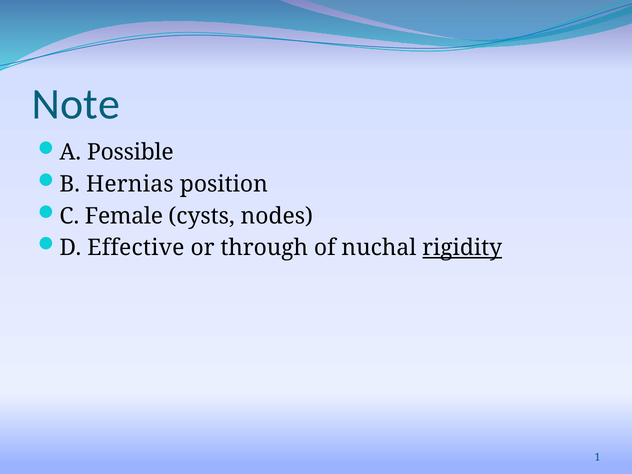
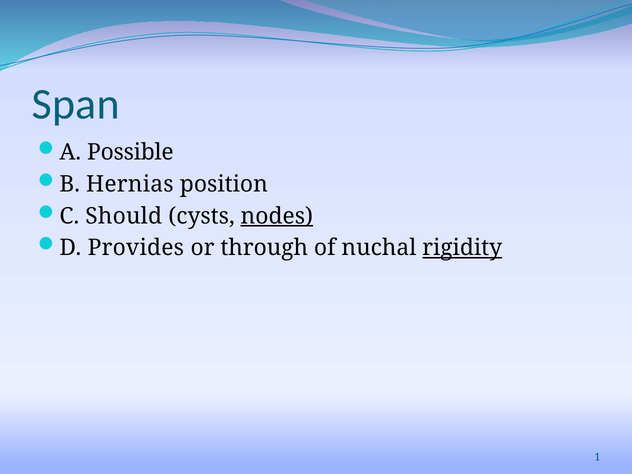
Note: Note -> Span
Female: Female -> Should
nodes underline: none -> present
Effective: Effective -> Provides
